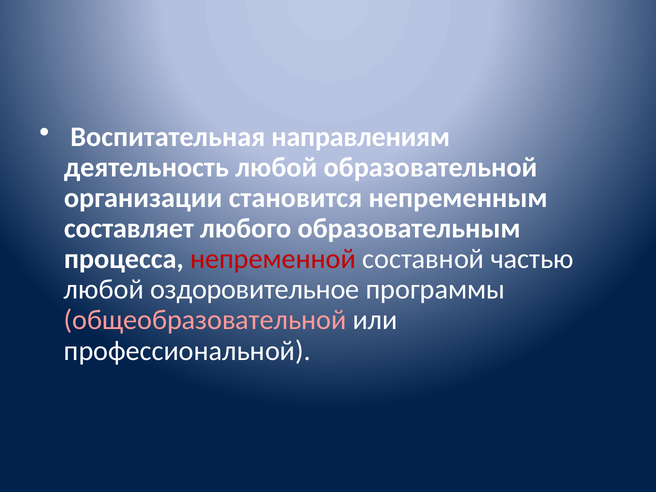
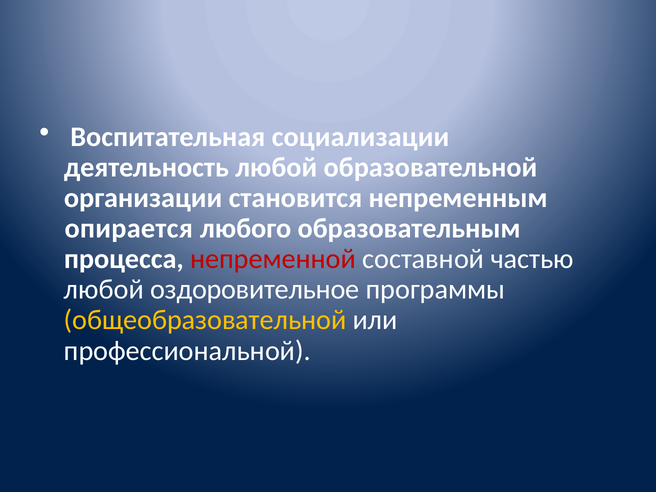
направлениям: направлениям -> социализации
составляет: составляет -> опирается
общеобразовательной colour: pink -> yellow
